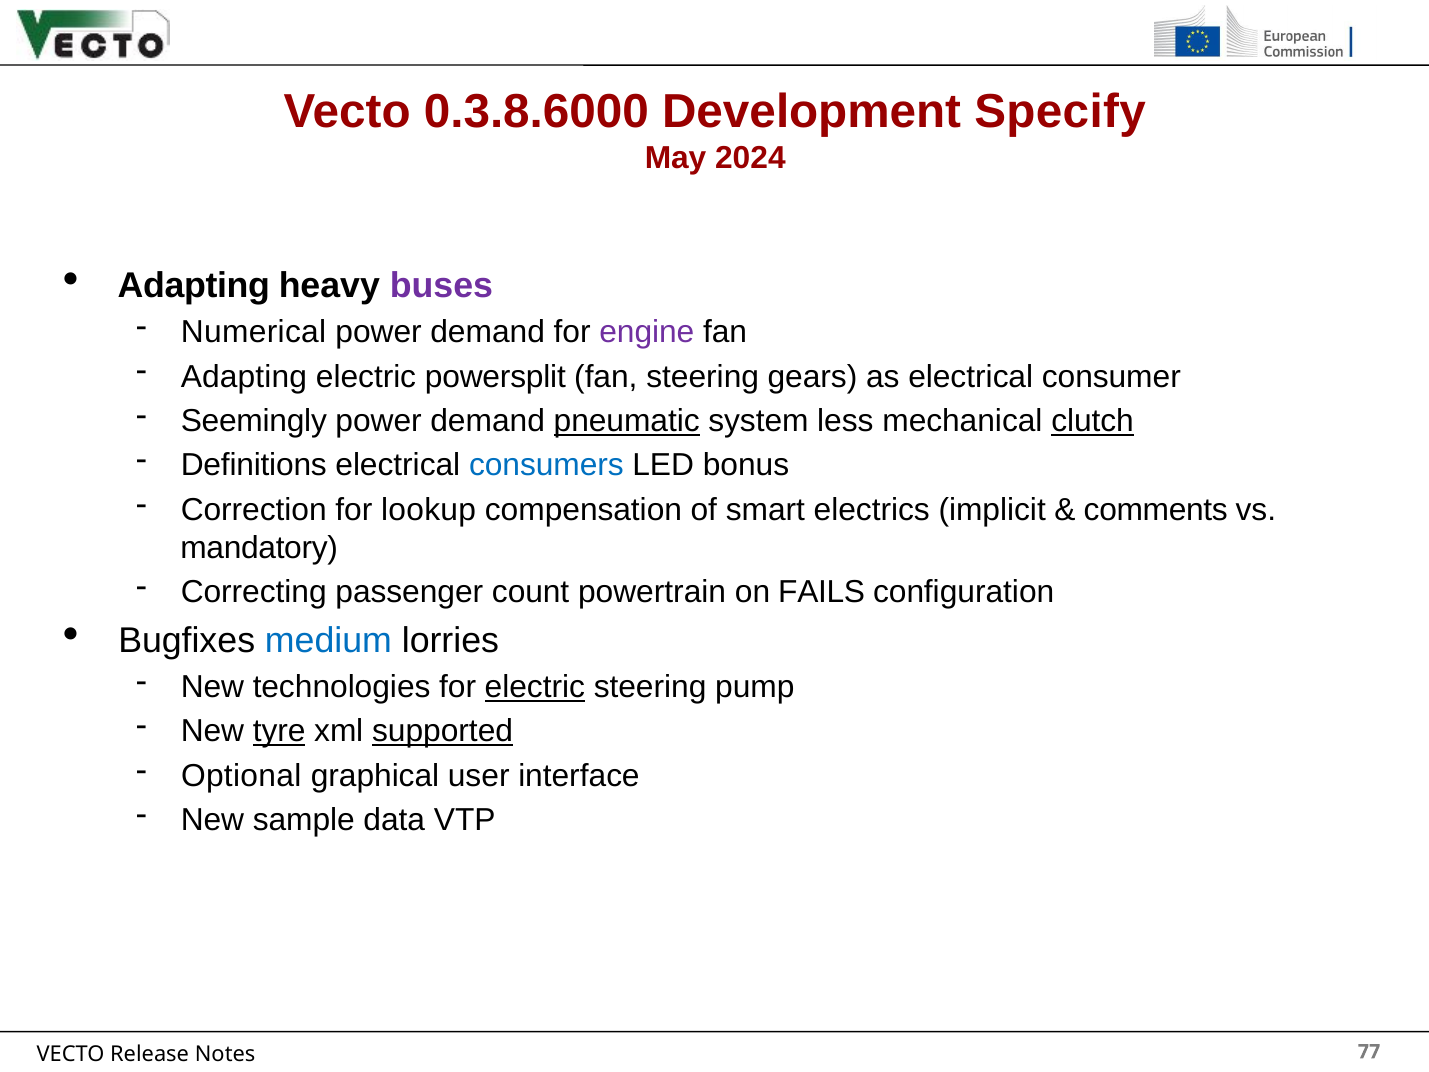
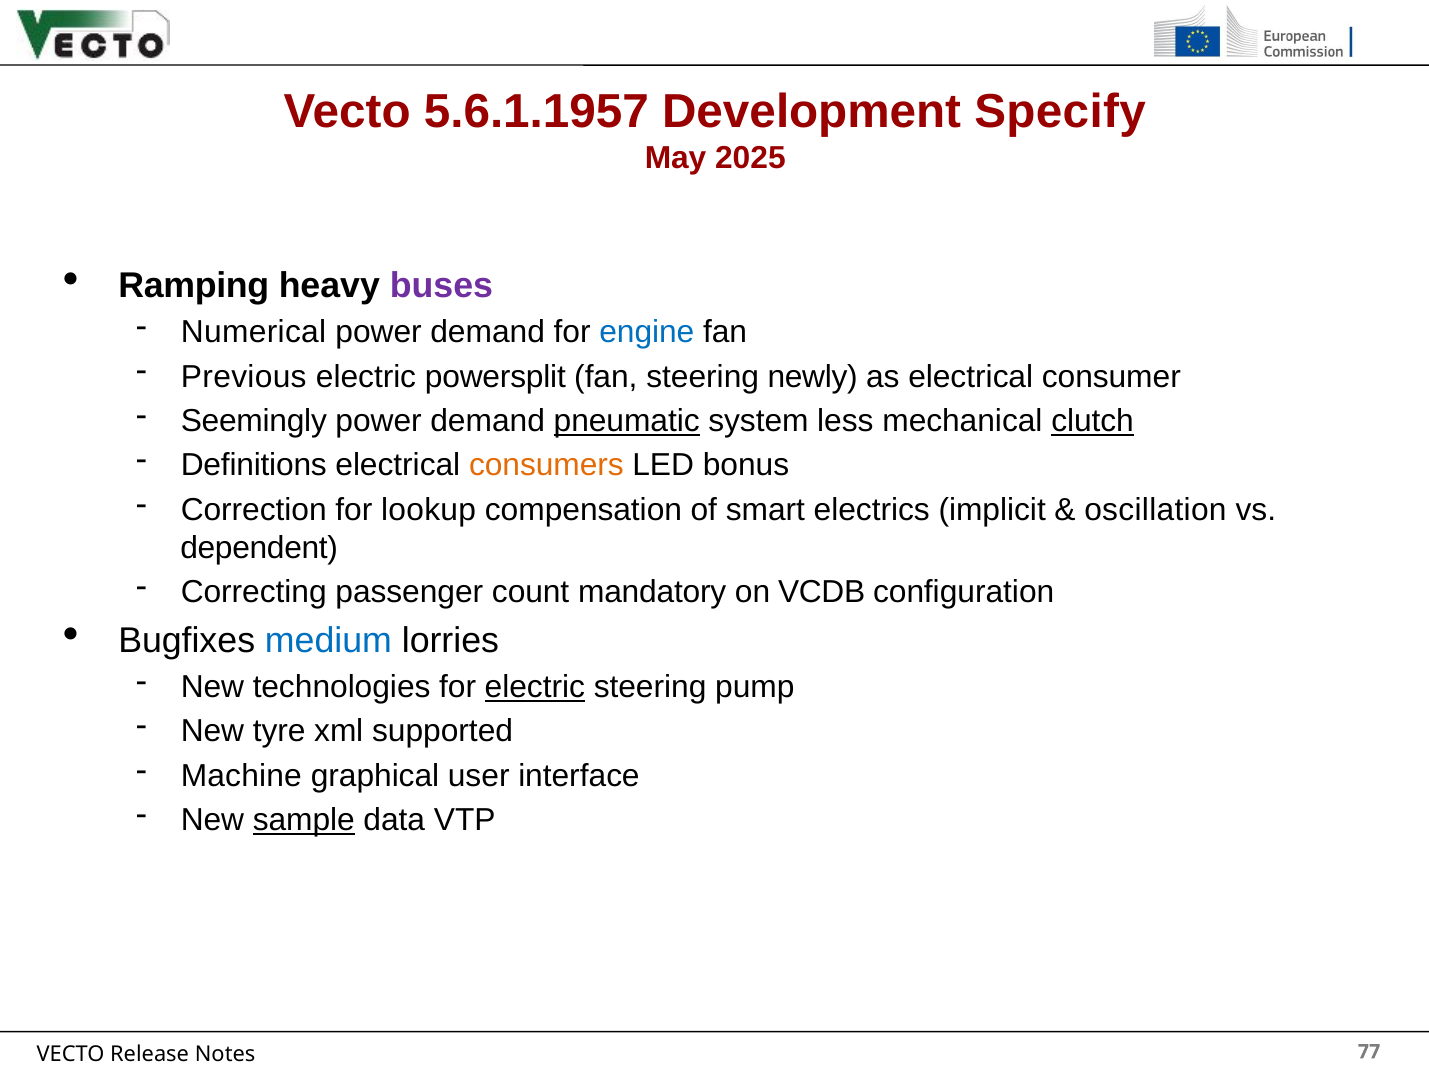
0.3.8.6000: 0.3.8.6000 -> 5.6.1.1957
2024: 2024 -> 2025
Adapting at (194, 285): Adapting -> Ramping
engine colour: purple -> blue
Adapting at (244, 376): Adapting -> Previous
gears: gears -> newly
consumers colour: blue -> orange
comments: comments -> oscillation
mandatory: mandatory -> dependent
powertrain: powertrain -> mandatory
FAILS: FAILS -> VCDB
tyre underline: present -> none
supported underline: present -> none
Optional: Optional -> Machine
sample underline: none -> present
